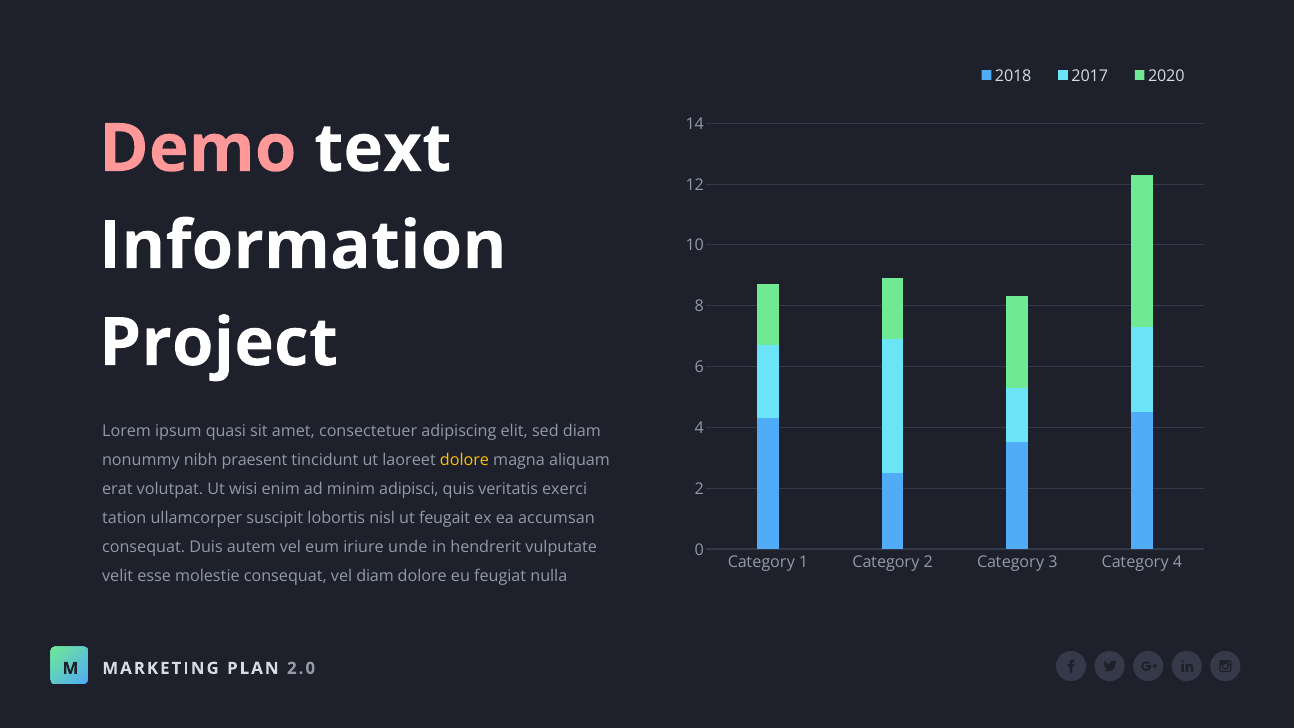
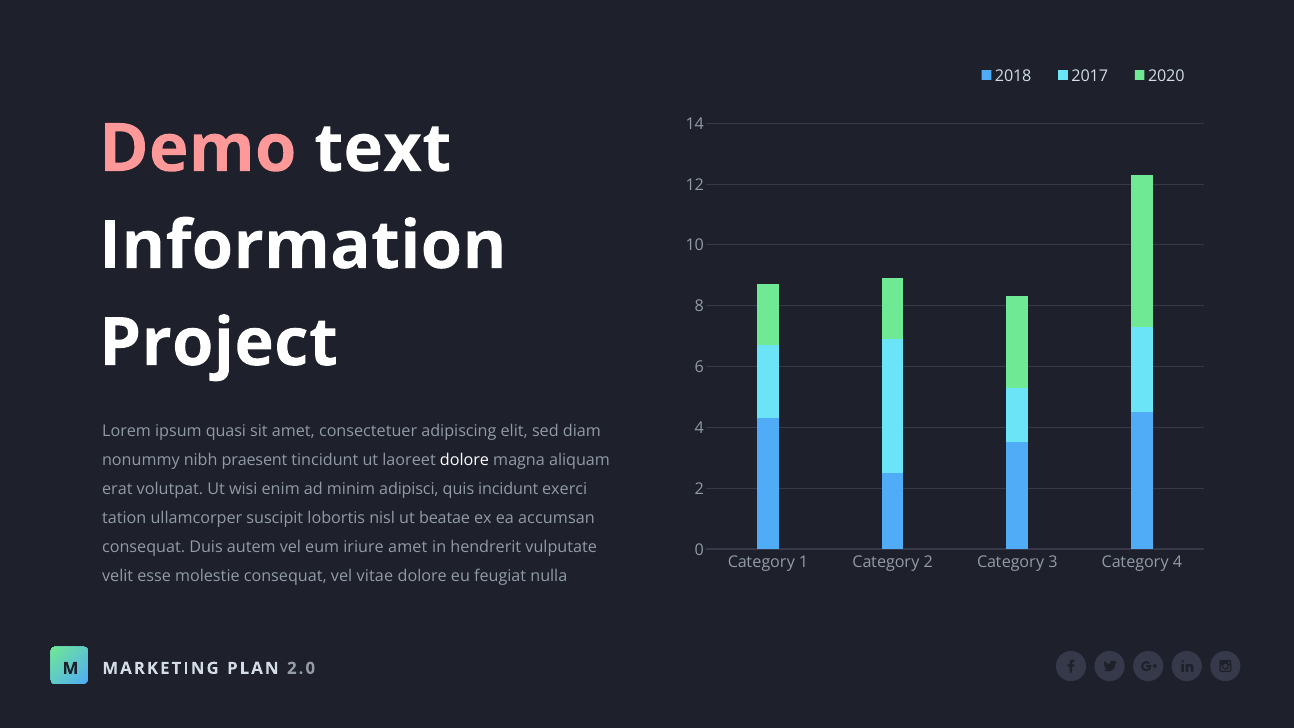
dolore at (464, 460) colour: yellow -> white
veritatis: veritatis -> incidunt
feugait: feugait -> beatae
iriure unde: unde -> amet
vel diam: diam -> vitae
